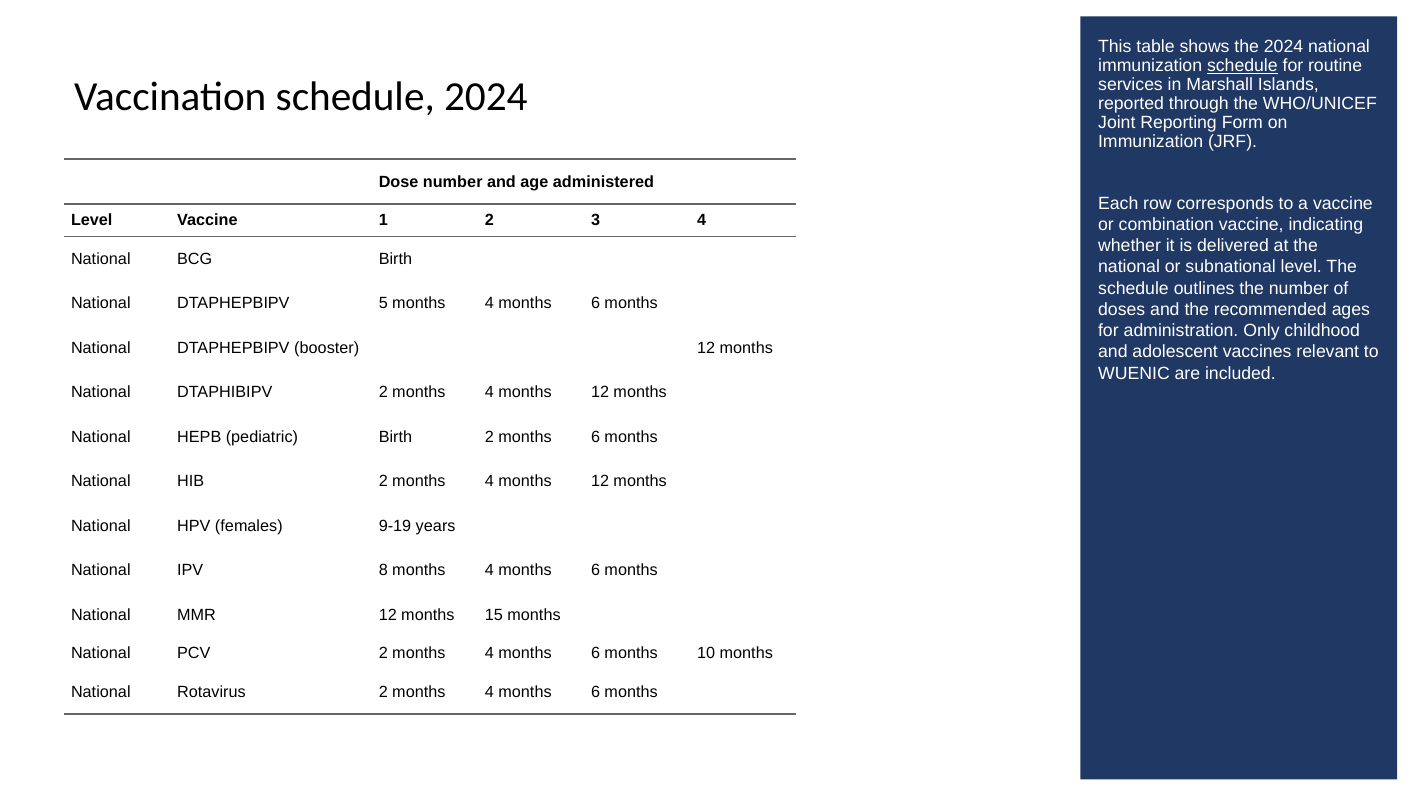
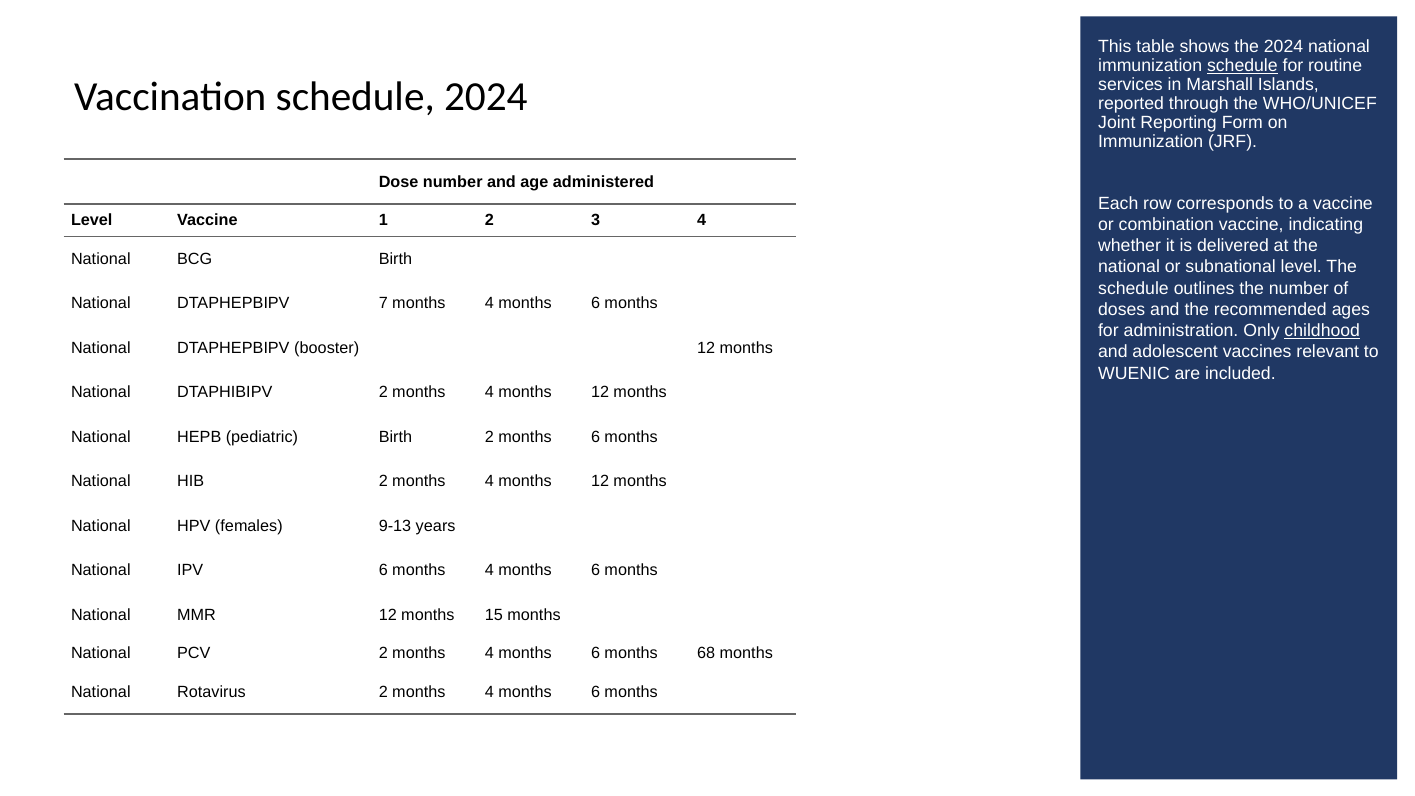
5: 5 -> 7
childhood underline: none -> present
9-19: 9-19 -> 9-13
IPV 8: 8 -> 6
10: 10 -> 68
